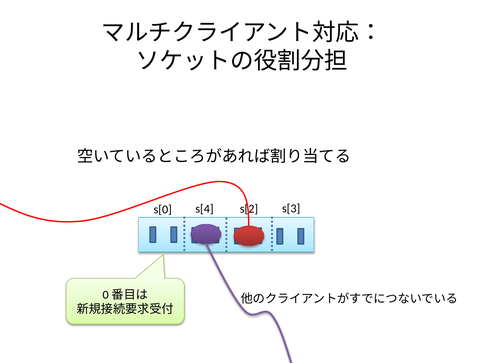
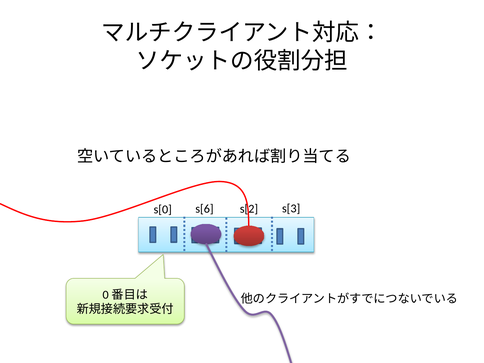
s[4: s[4 -> s[6
